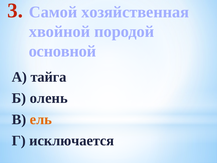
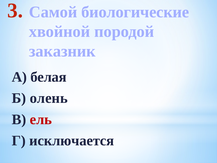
хозяйственная: хозяйственная -> биологические
основной: основной -> заказник
тайга: тайга -> белая
ель colour: orange -> red
